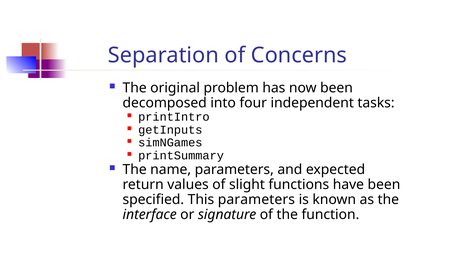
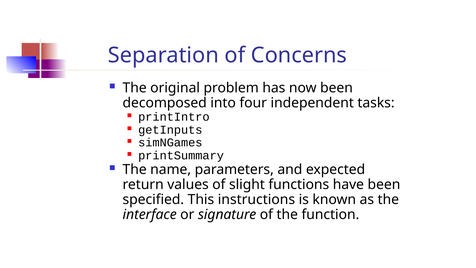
This parameters: parameters -> instructions
